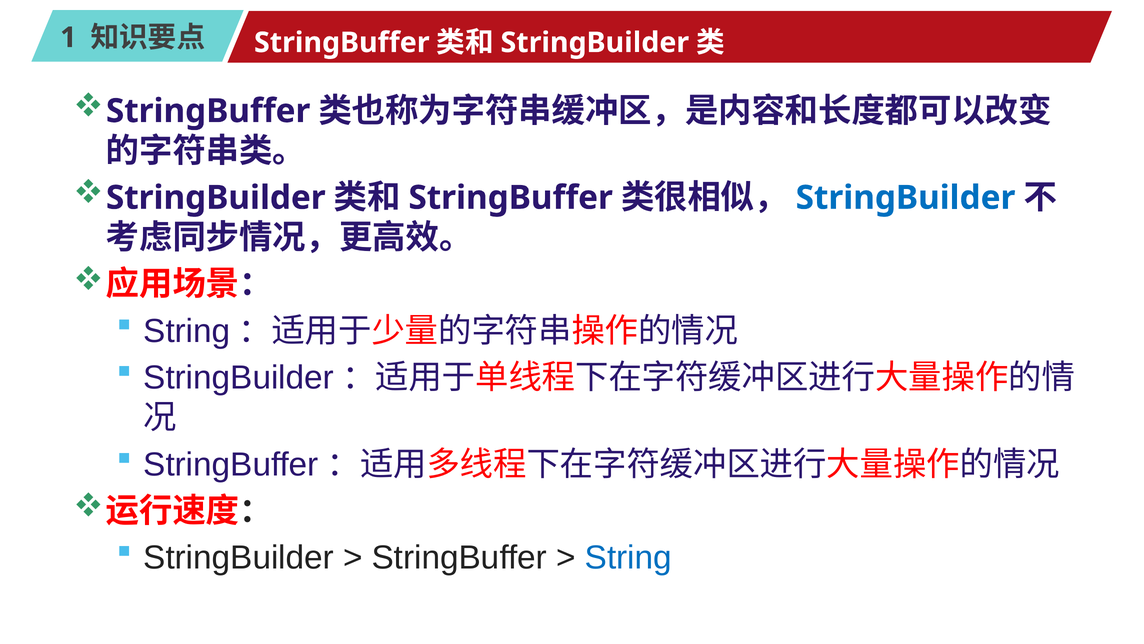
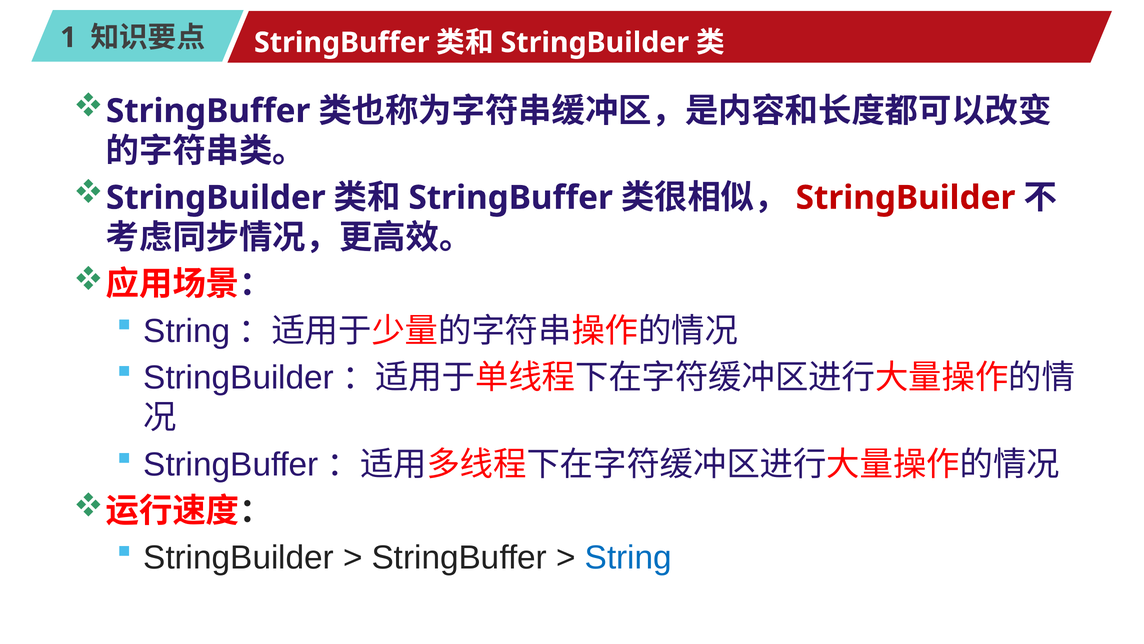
StringBuilder at (906, 198) colour: blue -> red
